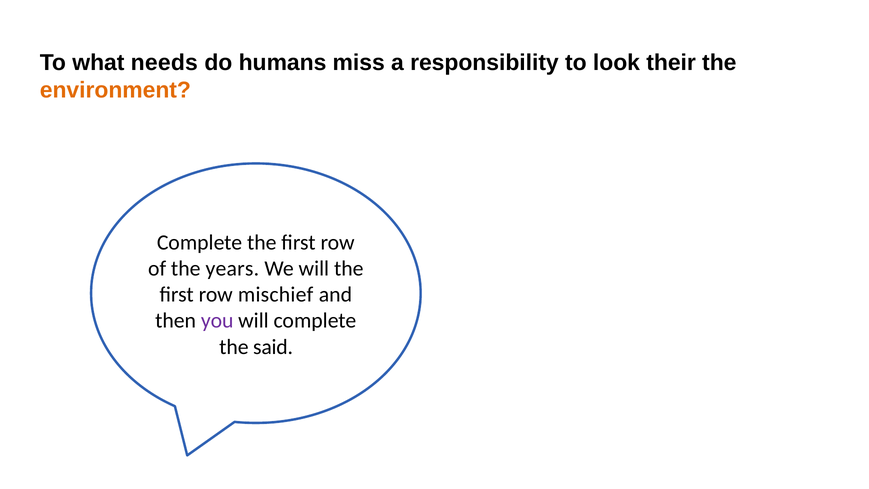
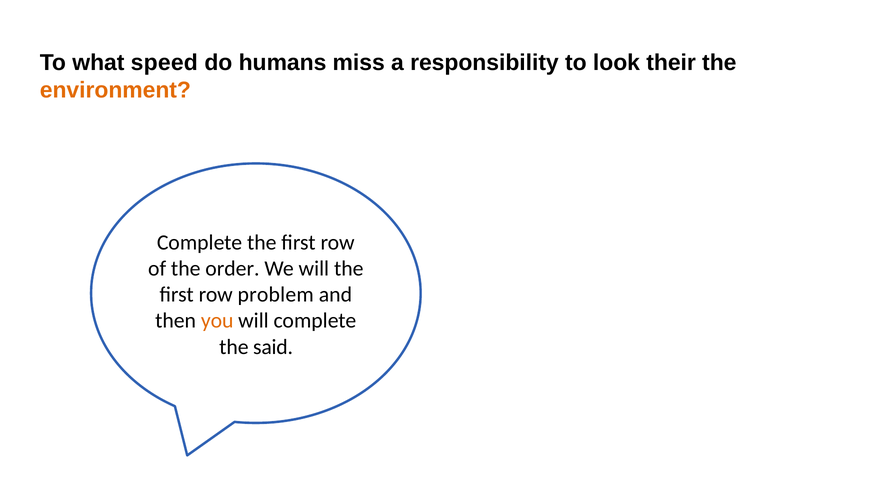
needs: needs -> speed
years: years -> order
mischief: mischief -> problem
you colour: purple -> orange
